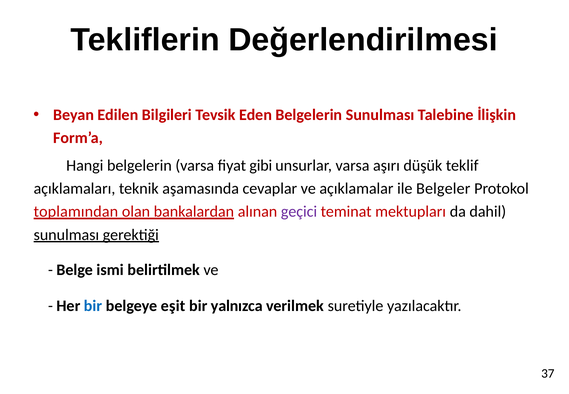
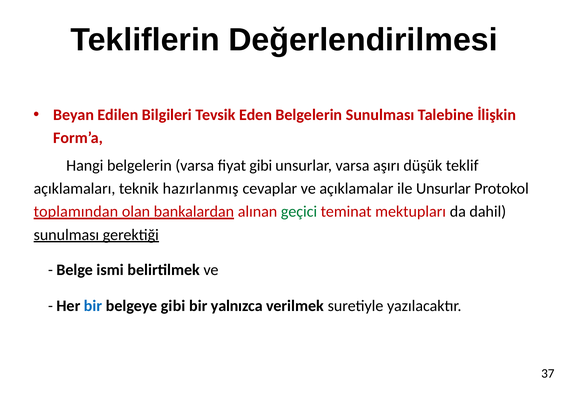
aşamasında: aşamasında -> hazırlanmış
ile Belgeler: Belgeler -> Unsurlar
geçici colour: purple -> green
belgeye eşit: eşit -> gibi
